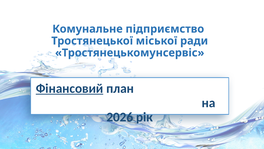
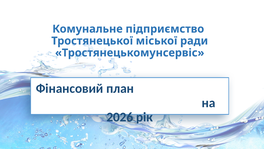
Фінансовий underline: present -> none
